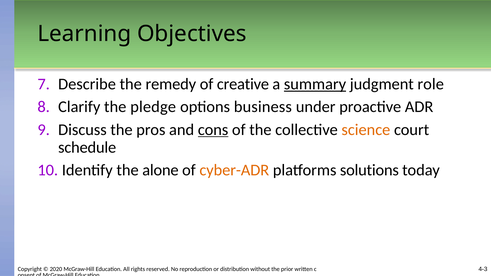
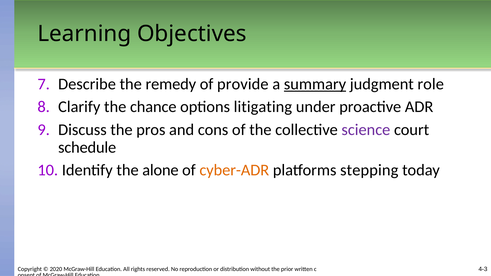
creative: creative -> provide
pledge: pledge -> chance
business: business -> litigating
cons underline: present -> none
science colour: orange -> purple
solutions: solutions -> stepping
